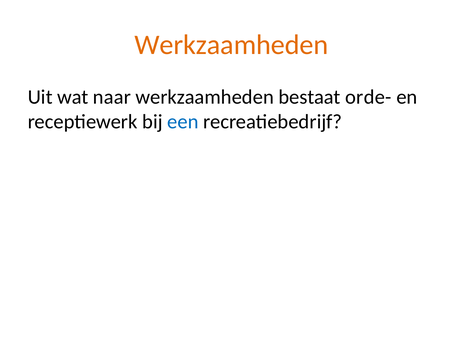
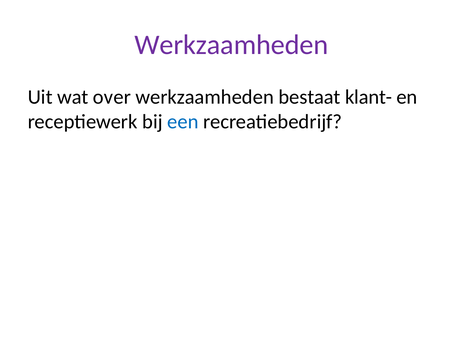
Werkzaamheden at (231, 45) colour: orange -> purple
naar: naar -> over
orde-: orde- -> klant-
